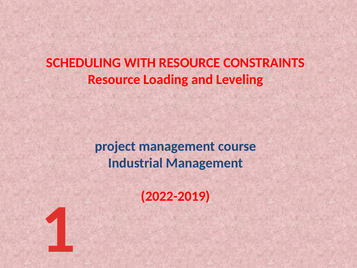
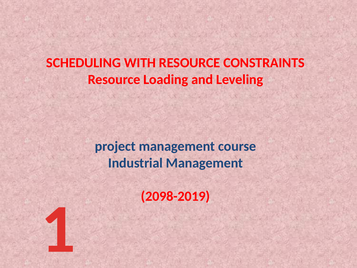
2022-2019: 2022-2019 -> 2098-2019
